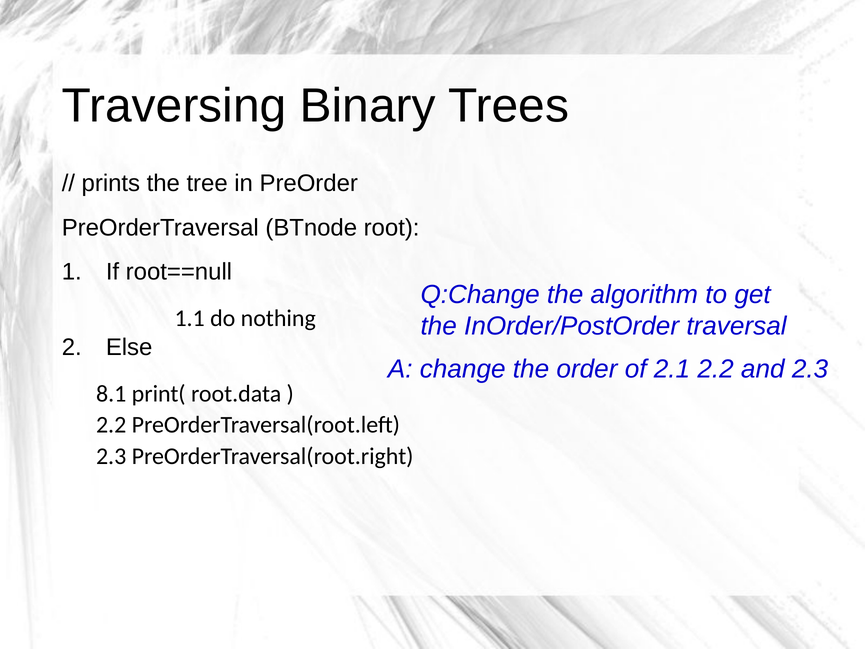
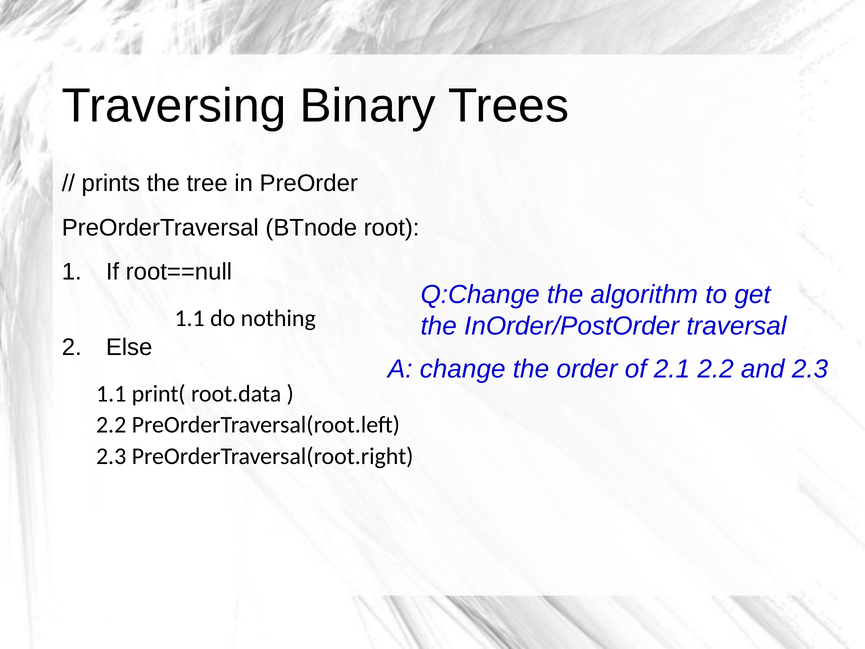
8.1 at (111, 393): 8.1 -> 1.1
